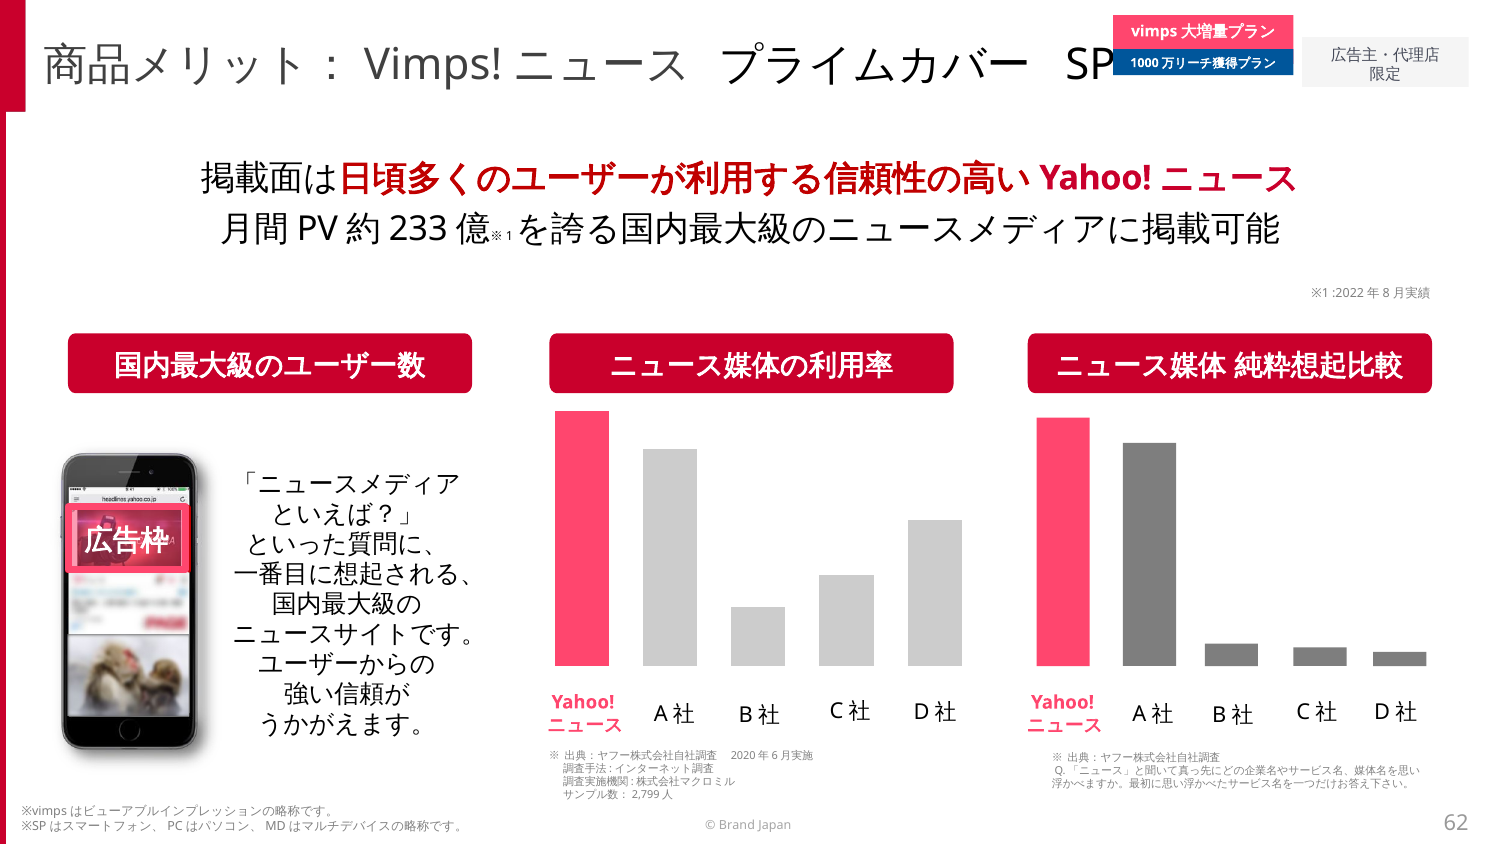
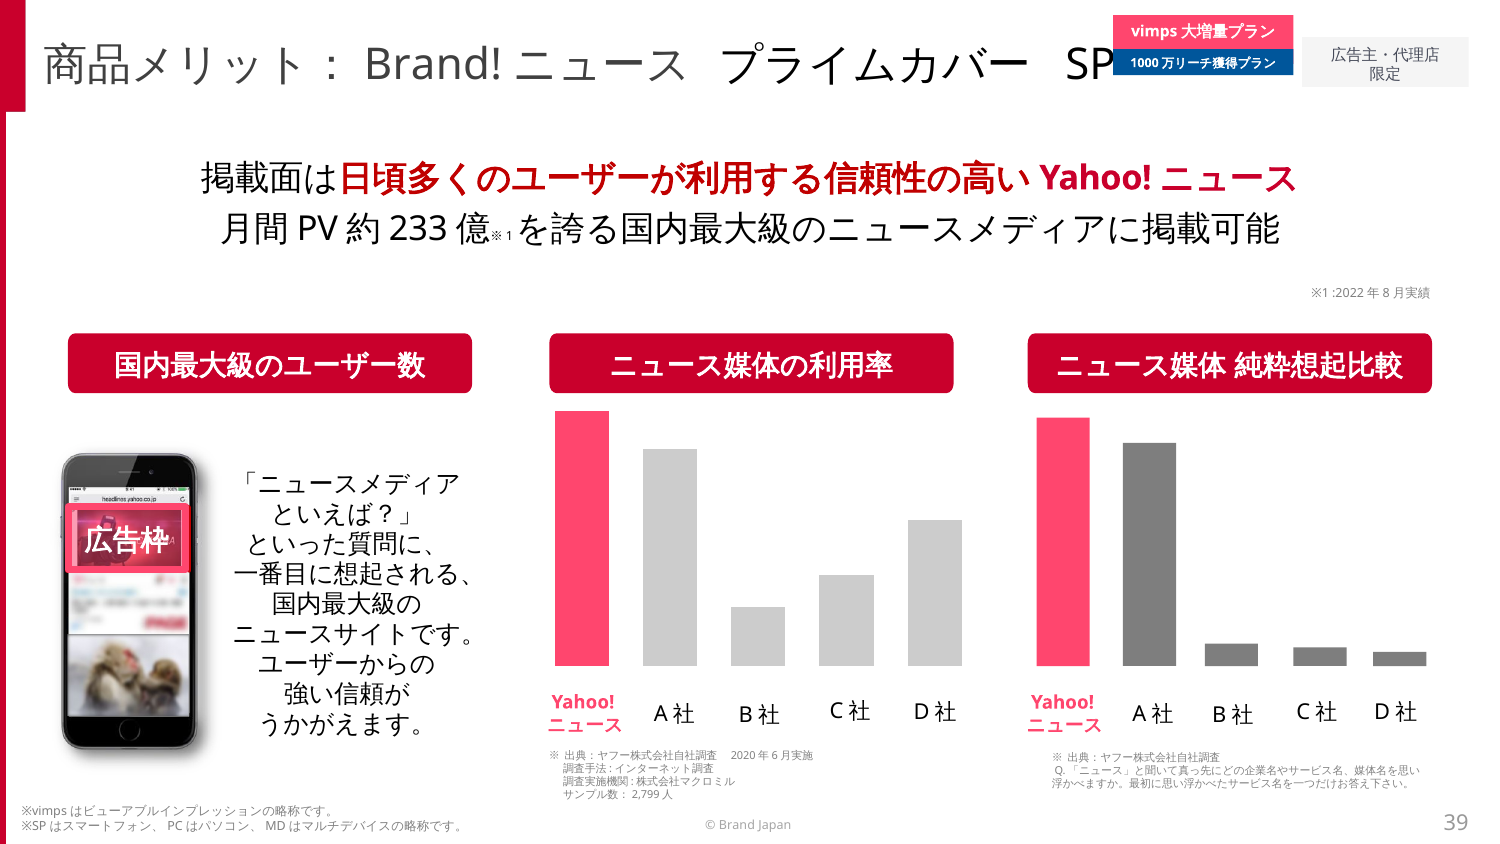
Vimps at (433, 65): Vimps -> Brand
62: 62 -> 39
